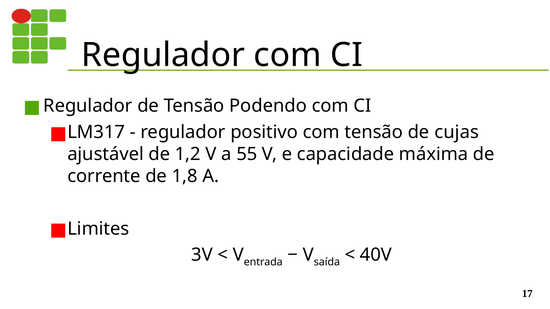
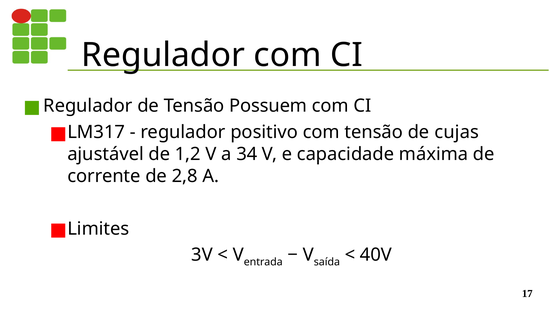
Podendo: Podendo -> Possuem
55: 55 -> 34
1,8: 1,8 -> 2,8
